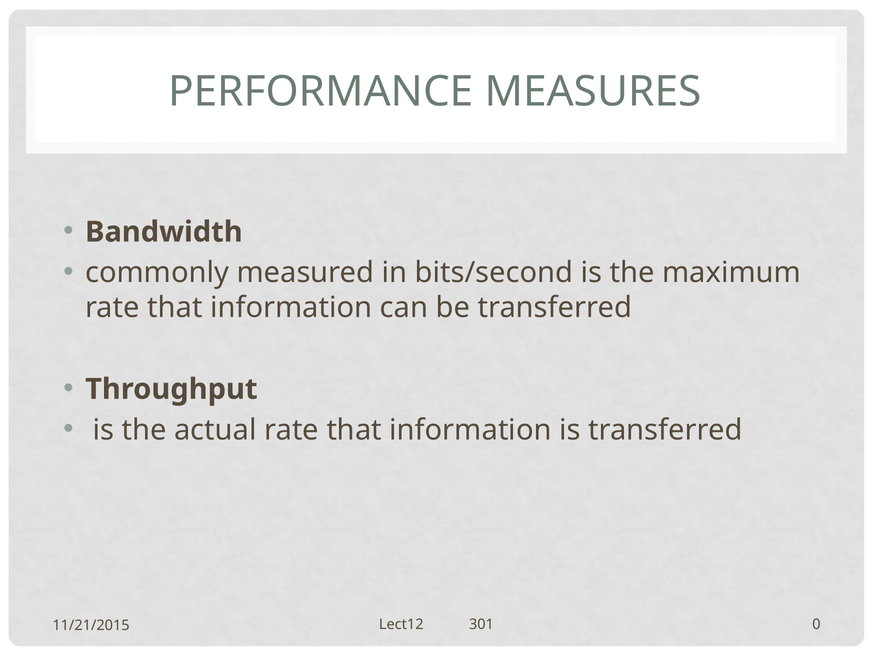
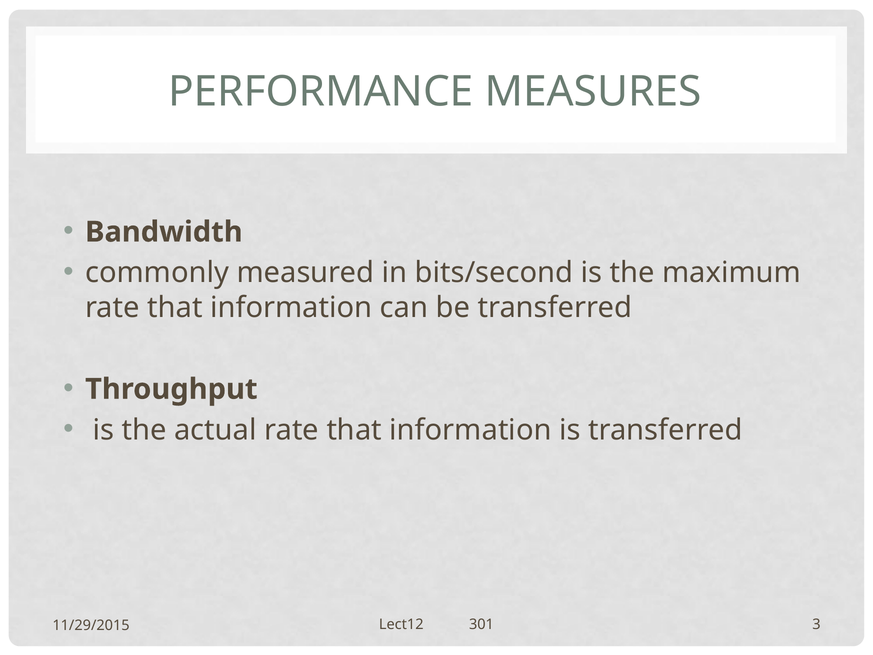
0: 0 -> 3
11/21/2015: 11/21/2015 -> 11/29/2015
